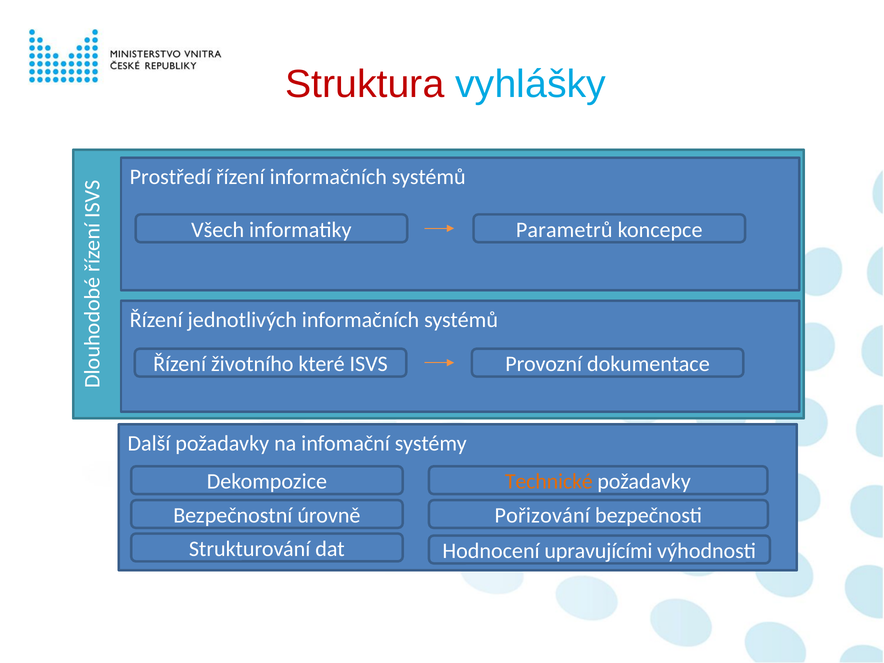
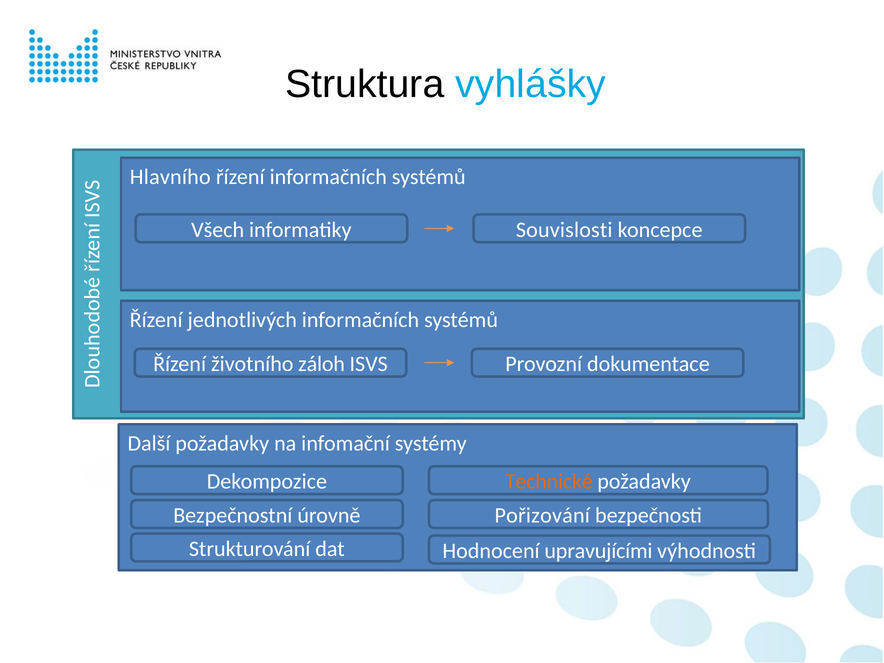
Struktura colour: red -> black
Prostředí: Prostředí -> Hlavního
Parametrů: Parametrů -> Souvislosti
které: které -> záloh
